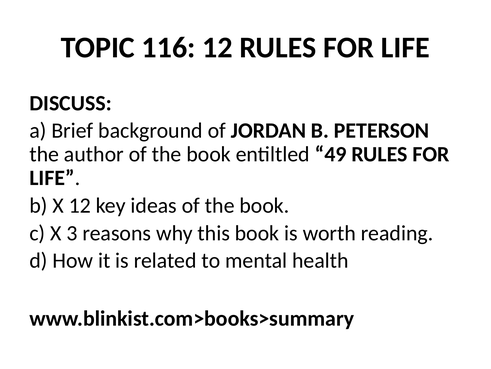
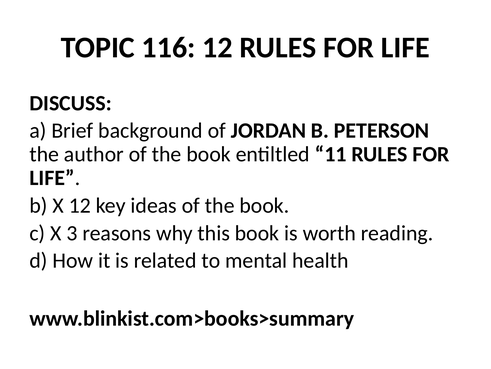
49: 49 -> 11
